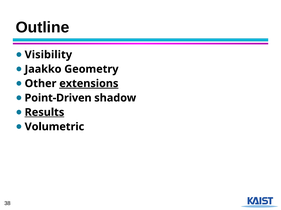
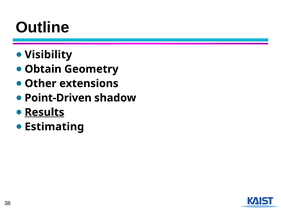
Jaakko: Jaakko -> Obtain
extensions underline: present -> none
Volumetric: Volumetric -> Estimating
